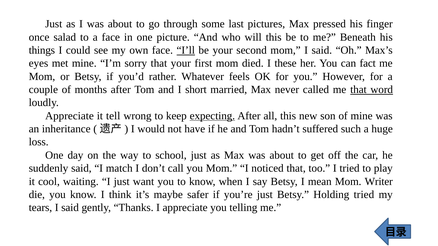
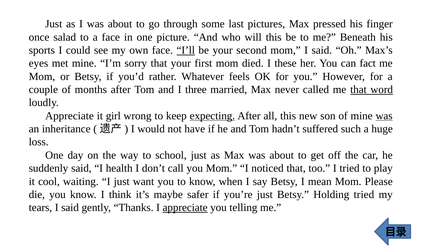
things: things -> sports
short: short -> three
tell: tell -> girl
was at (384, 116) underline: none -> present
match: match -> health
Writer: Writer -> Please
appreciate at (185, 208) underline: none -> present
